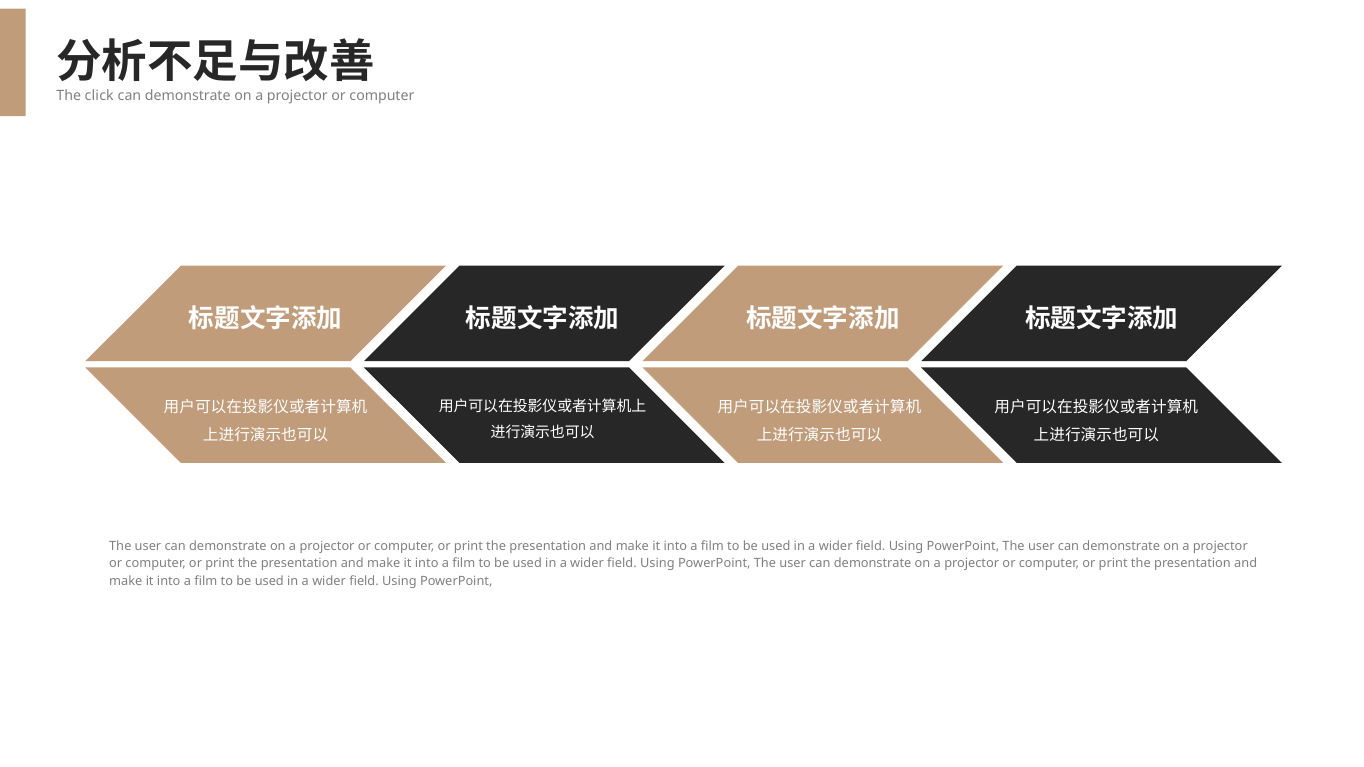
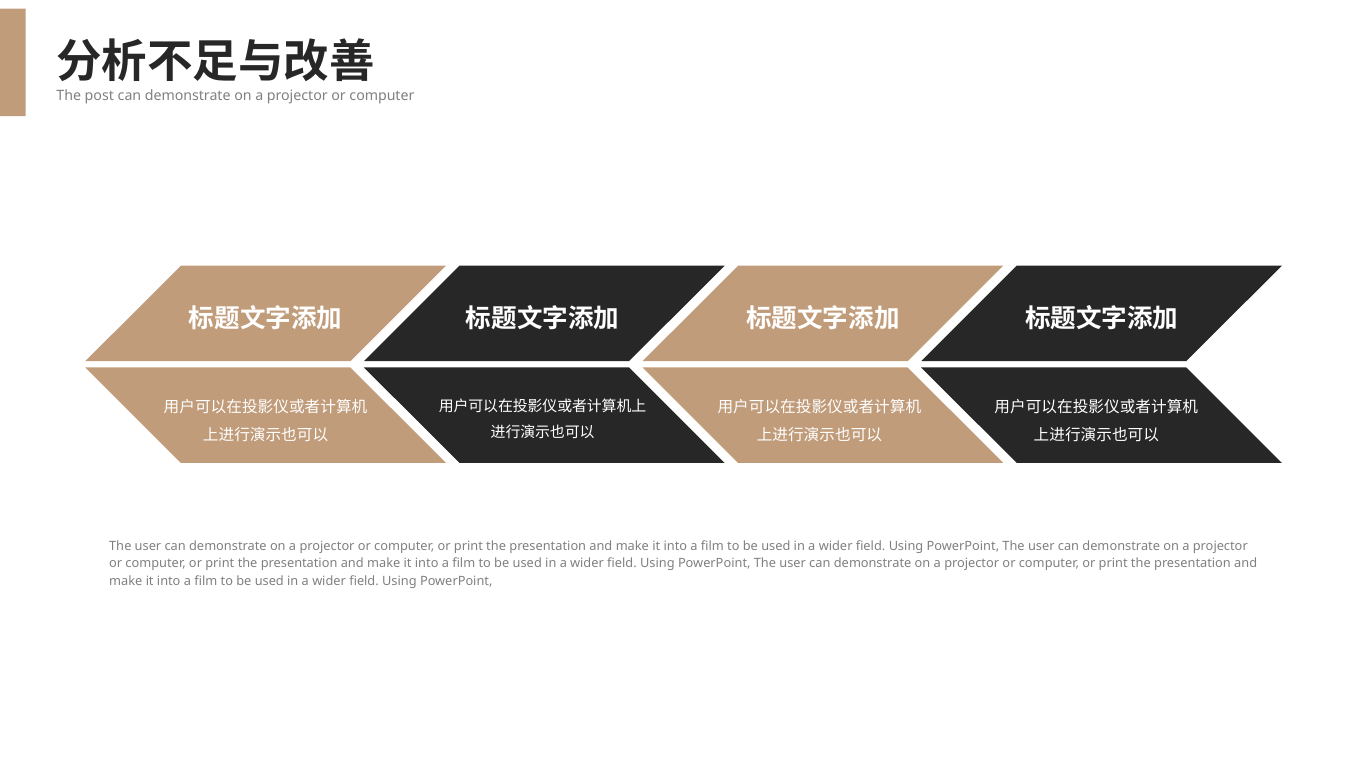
click: click -> post
